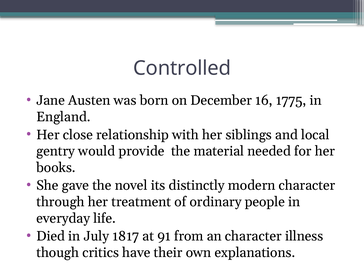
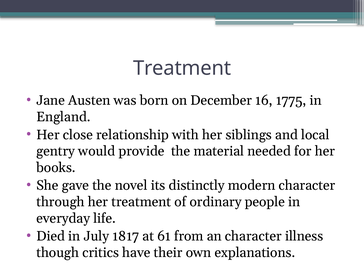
Controlled at (182, 68): Controlled -> Treatment
91: 91 -> 61
